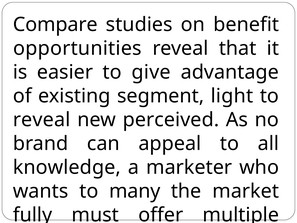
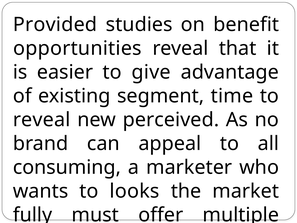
Compare: Compare -> Provided
light: light -> time
knowledge: knowledge -> consuming
many: many -> looks
